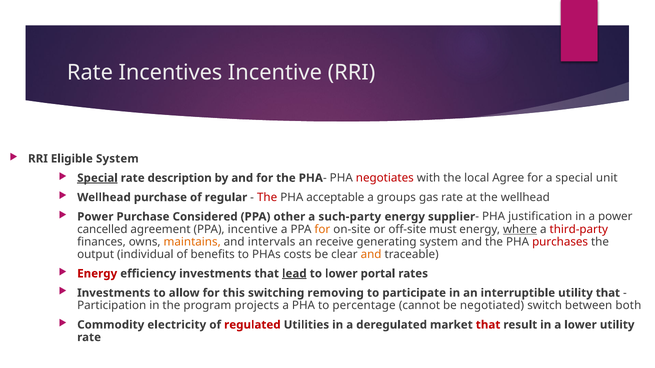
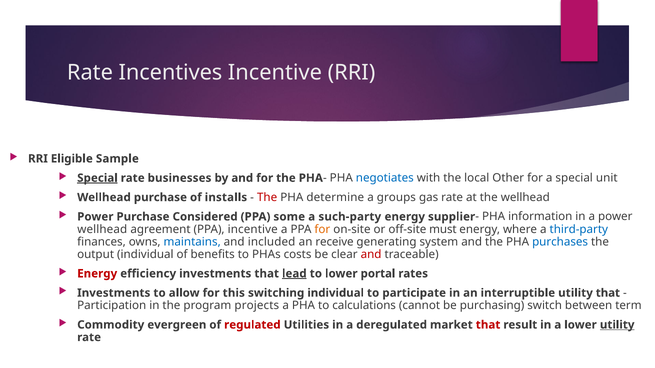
Eligible System: System -> Sample
description: description -> businesses
negotiates colour: red -> blue
Agree: Agree -> Other
regular: regular -> installs
acceptable: acceptable -> determine
other: other -> some
justification: justification -> information
cancelled at (102, 229): cancelled -> wellhead
where underline: present -> none
third-party colour: red -> blue
maintains colour: orange -> blue
intervals: intervals -> included
purchases colour: red -> blue
and at (371, 255) colour: orange -> red
switching removing: removing -> individual
percentage: percentage -> calculations
negotiated: negotiated -> purchasing
both: both -> term
electricity: electricity -> evergreen
utility at (617, 325) underline: none -> present
